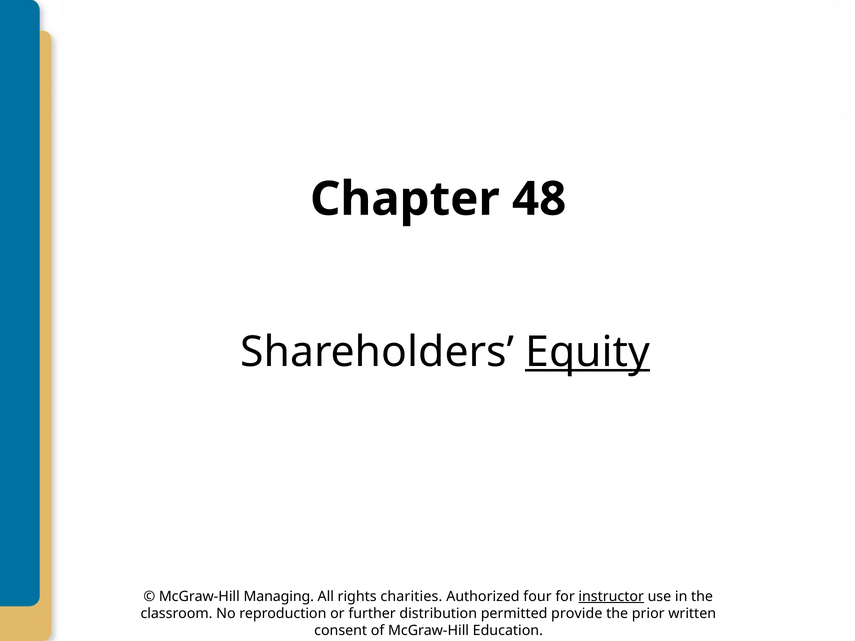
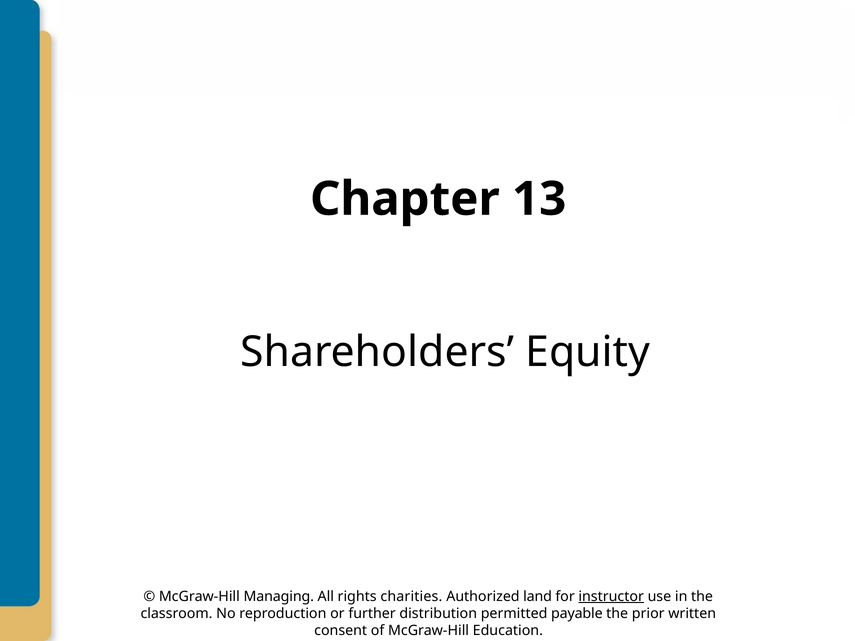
48: 48 -> 13
Equity underline: present -> none
four: four -> land
provide: provide -> payable
